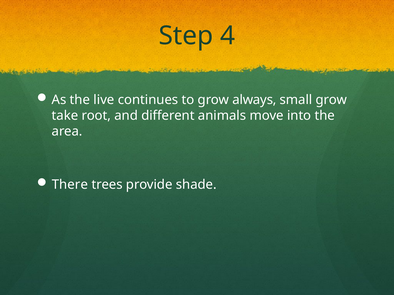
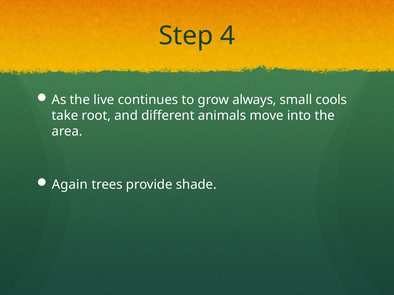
small grow: grow -> cools
There: There -> Again
